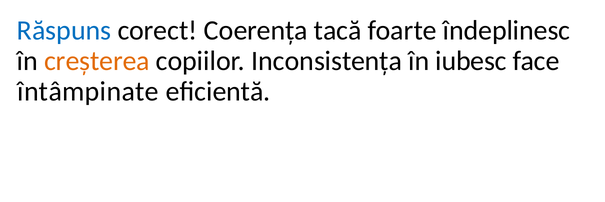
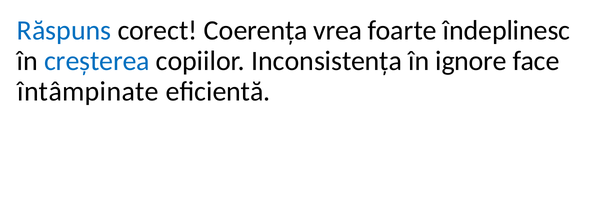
tacă: tacă -> vrea
creșterea colour: orange -> blue
iubesc: iubesc -> ignore
